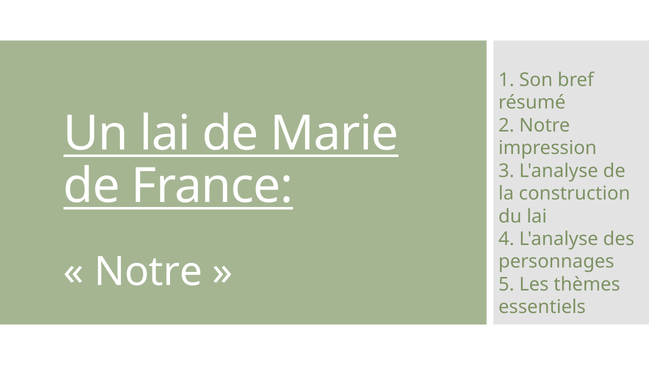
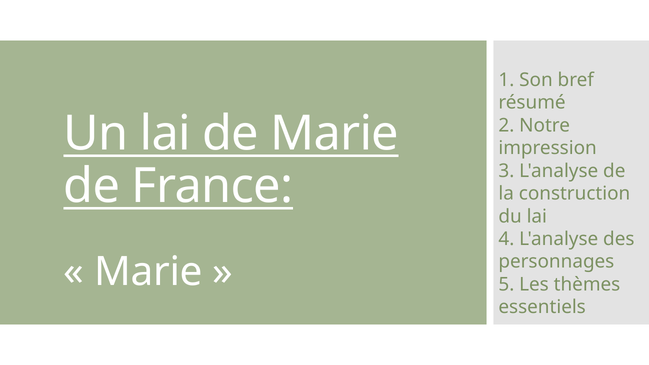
Notre at (148, 272): Notre -> Marie
